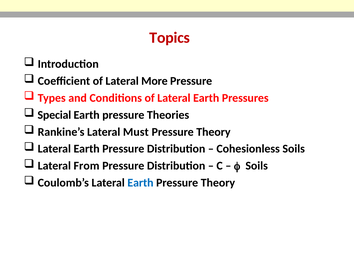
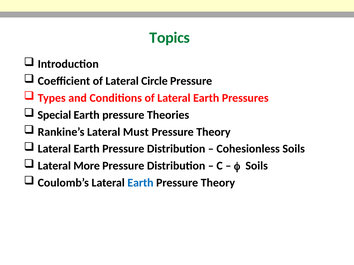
Topics colour: red -> green
More: More -> Circle
From: From -> More
